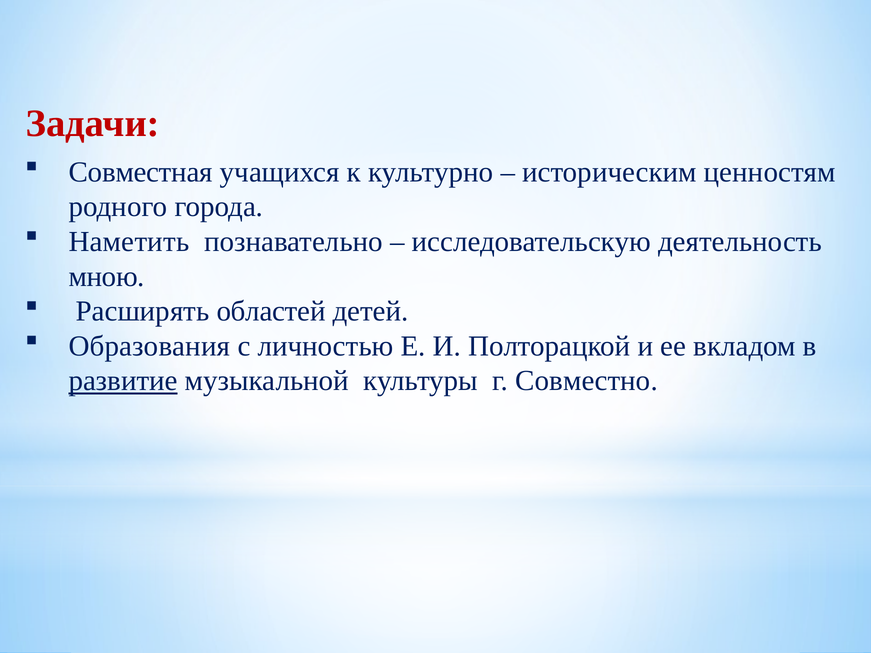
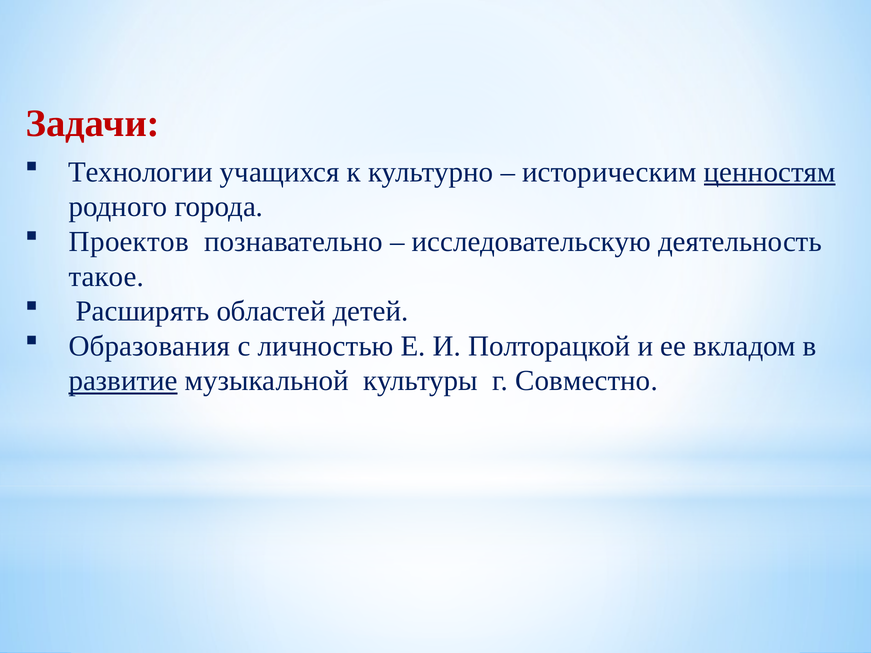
Совместная: Совместная -> Технологии
ценностям underline: none -> present
Наметить: Наметить -> Проектов
мною: мною -> такое
